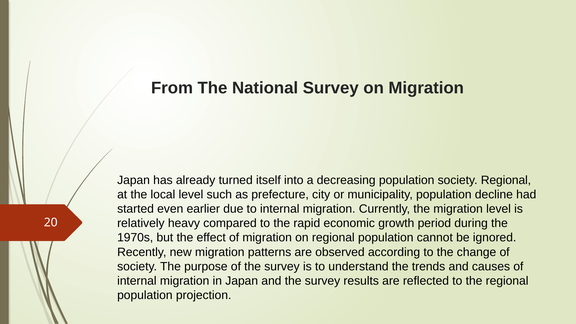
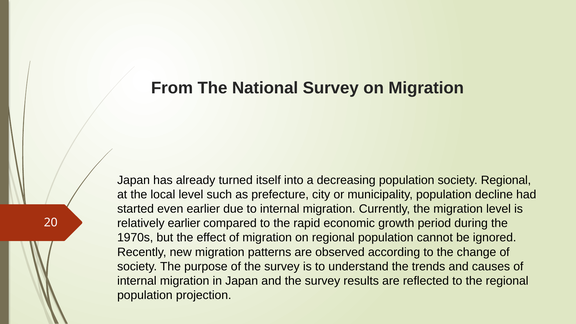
relatively heavy: heavy -> earlier
